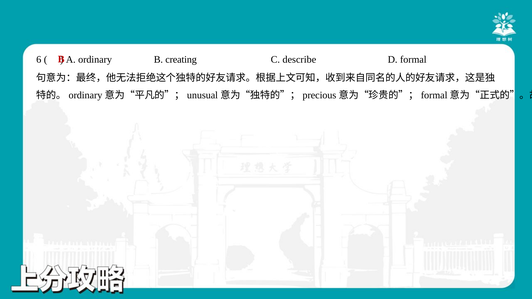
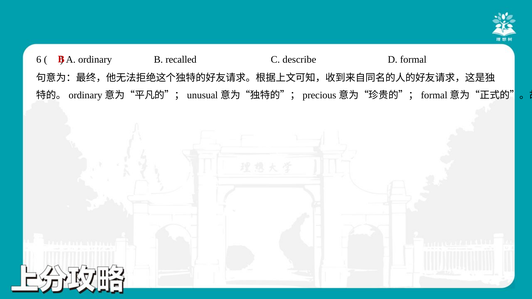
creating: creating -> recalled
